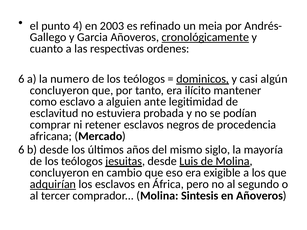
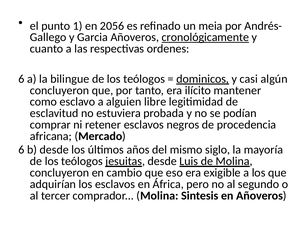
4: 4 -> 1
2003: 2003 -> 2056
numero: numero -> bilingue
ante: ante -> libre
adquirían underline: present -> none
